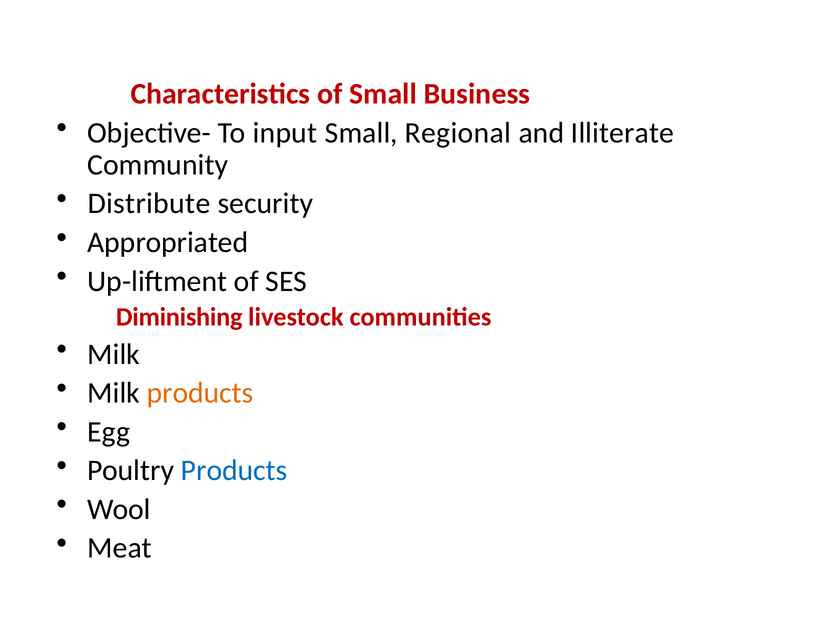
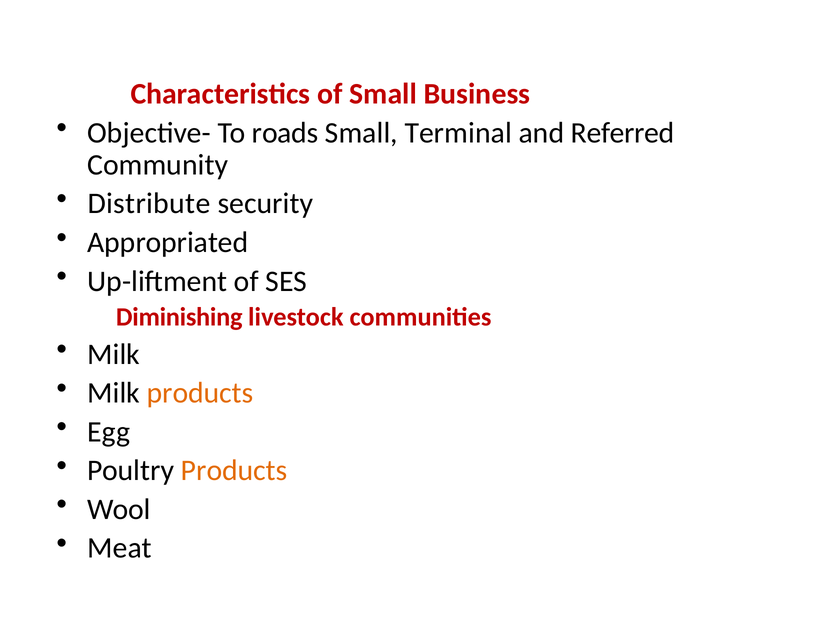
input: input -> roads
Regional: Regional -> Terminal
Illiterate: Illiterate -> Referred
Products at (234, 470) colour: blue -> orange
